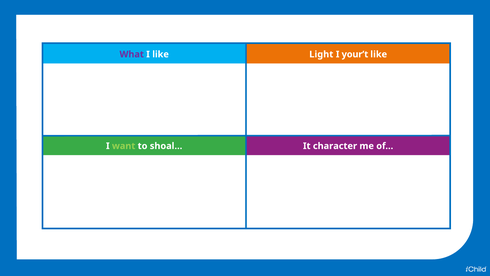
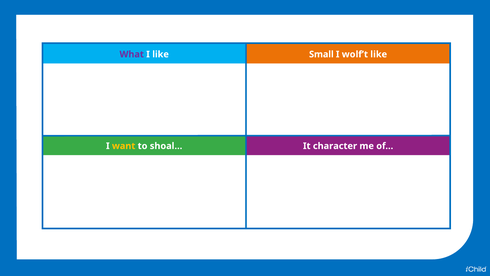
Light: Light -> Small
your’t: your’t -> wolf’t
want colour: light green -> yellow
